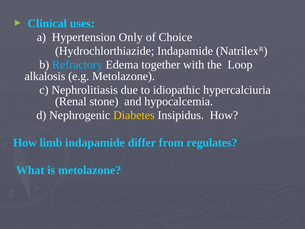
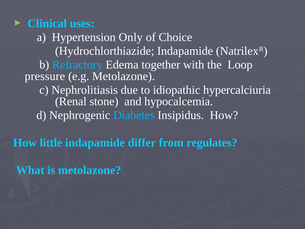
alkalosis: alkalosis -> pressure
Diabetes colour: yellow -> light blue
limb: limb -> little
